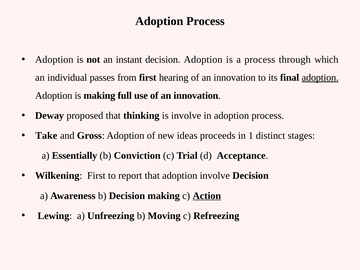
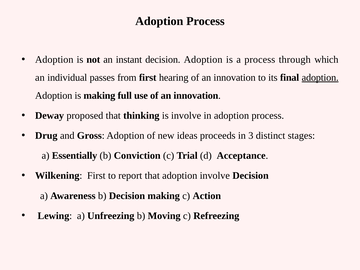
Take: Take -> Drug
1: 1 -> 3
Action underline: present -> none
